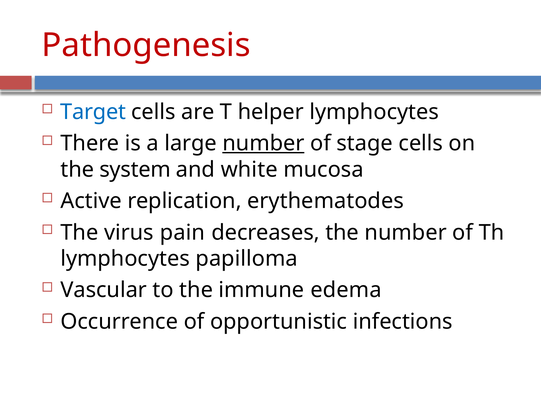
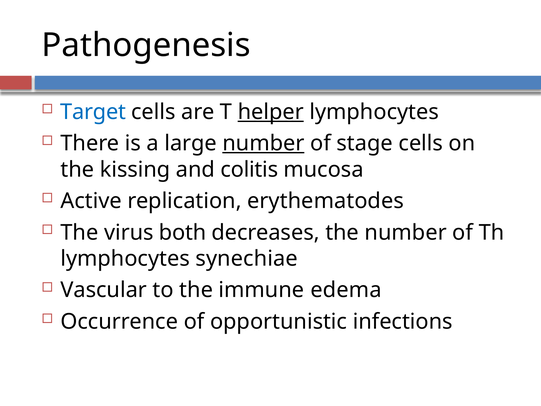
Pathogenesis colour: red -> black
helper underline: none -> present
system: system -> kissing
white: white -> colitis
pain: pain -> both
papilloma: papilloma -> synechiae
